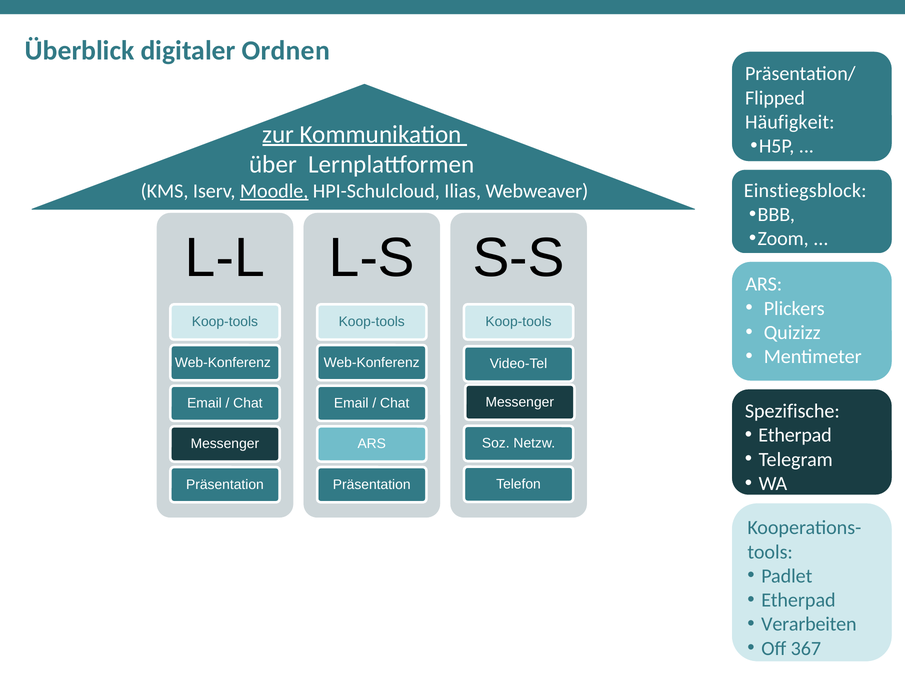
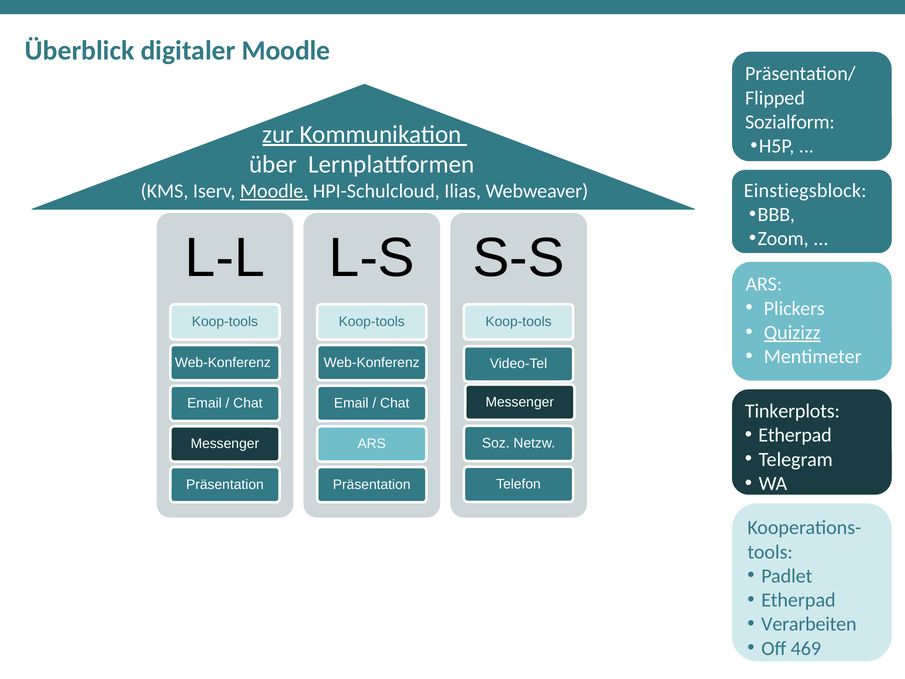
digitaler Ordnen: Ordnen -> Moodle
Häufigkeit: Häufigkeit -> Sozialform
Quizizz underline: none -> present
Spezifische: Spezifische -> Tinkerplots
367: 367 -> 469
